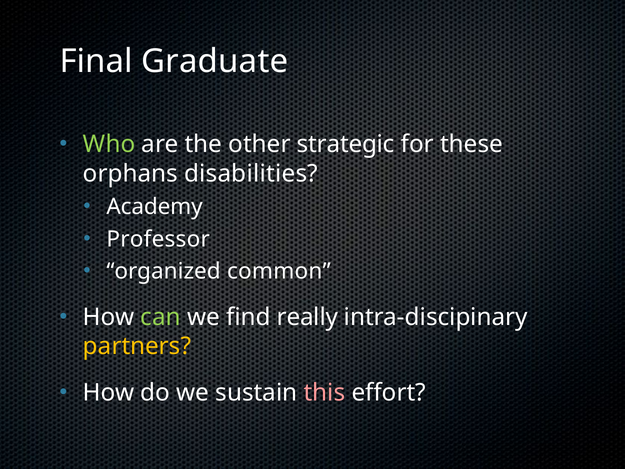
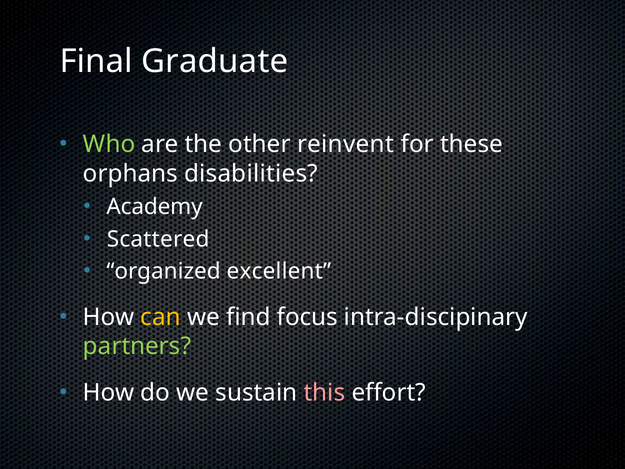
strategic: strategic -> reinvent
Professor: Professor -> Scattered
common: common -> excellent
can colour: light green -> yellow
really: really -> focus
partners colour: yellow -> light green
